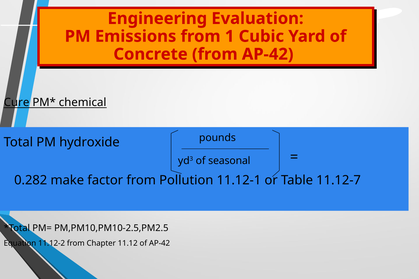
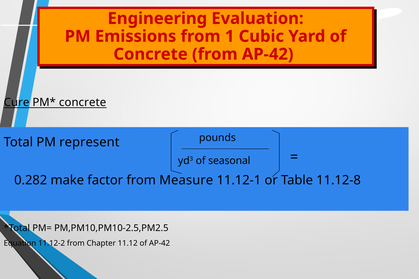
chemical at (83, 103): chemical -> concrete
hydroxide: hydroxide -> represent
Pollution: Pollution -> Measure
11.12-7: 11.12-7 -> 11.12-8
